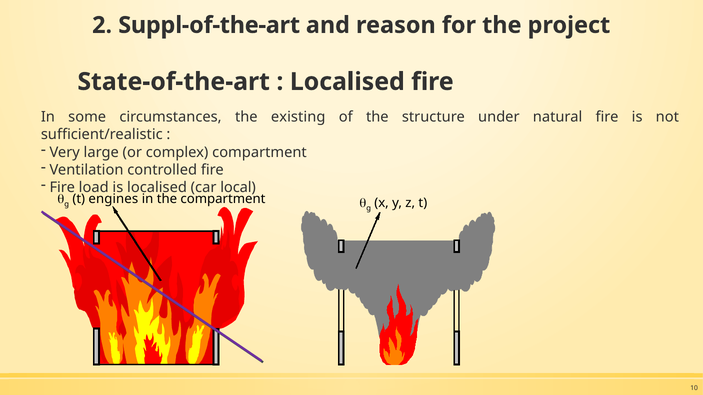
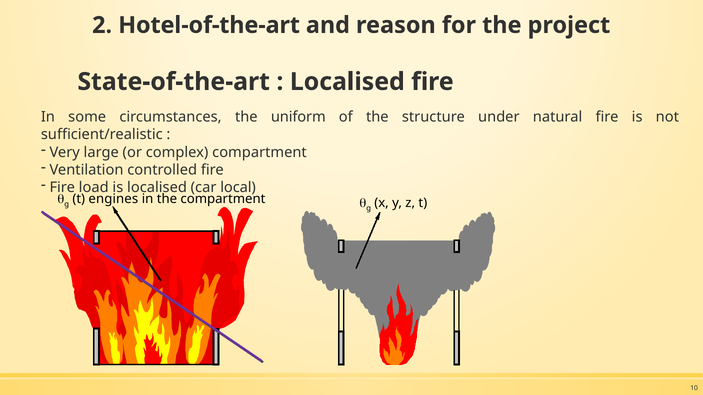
Suppl-of-the-art: Suppl-of-the-art -> Hotel-of-the-art
existing: existing -> uniform
